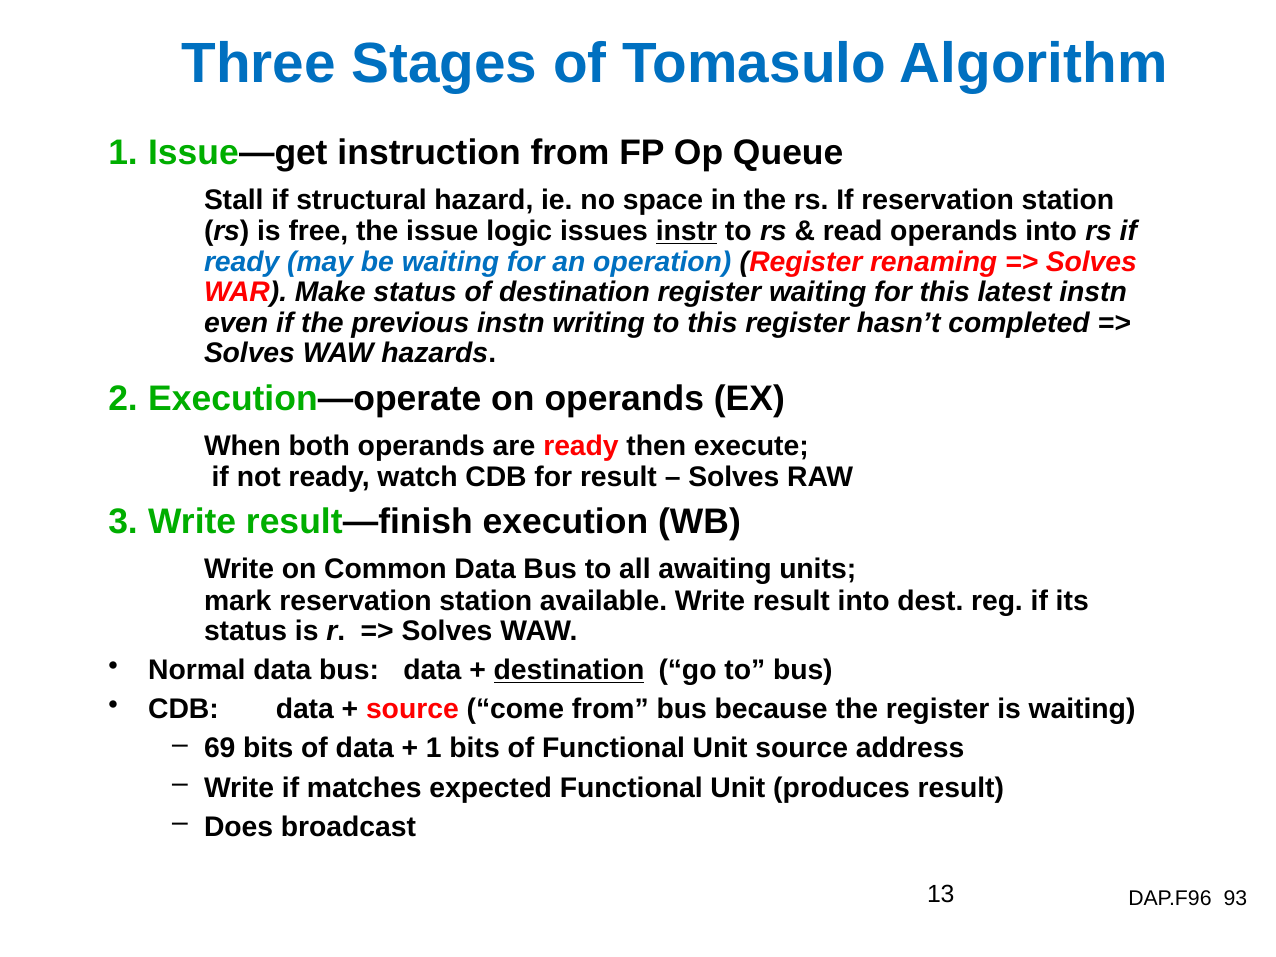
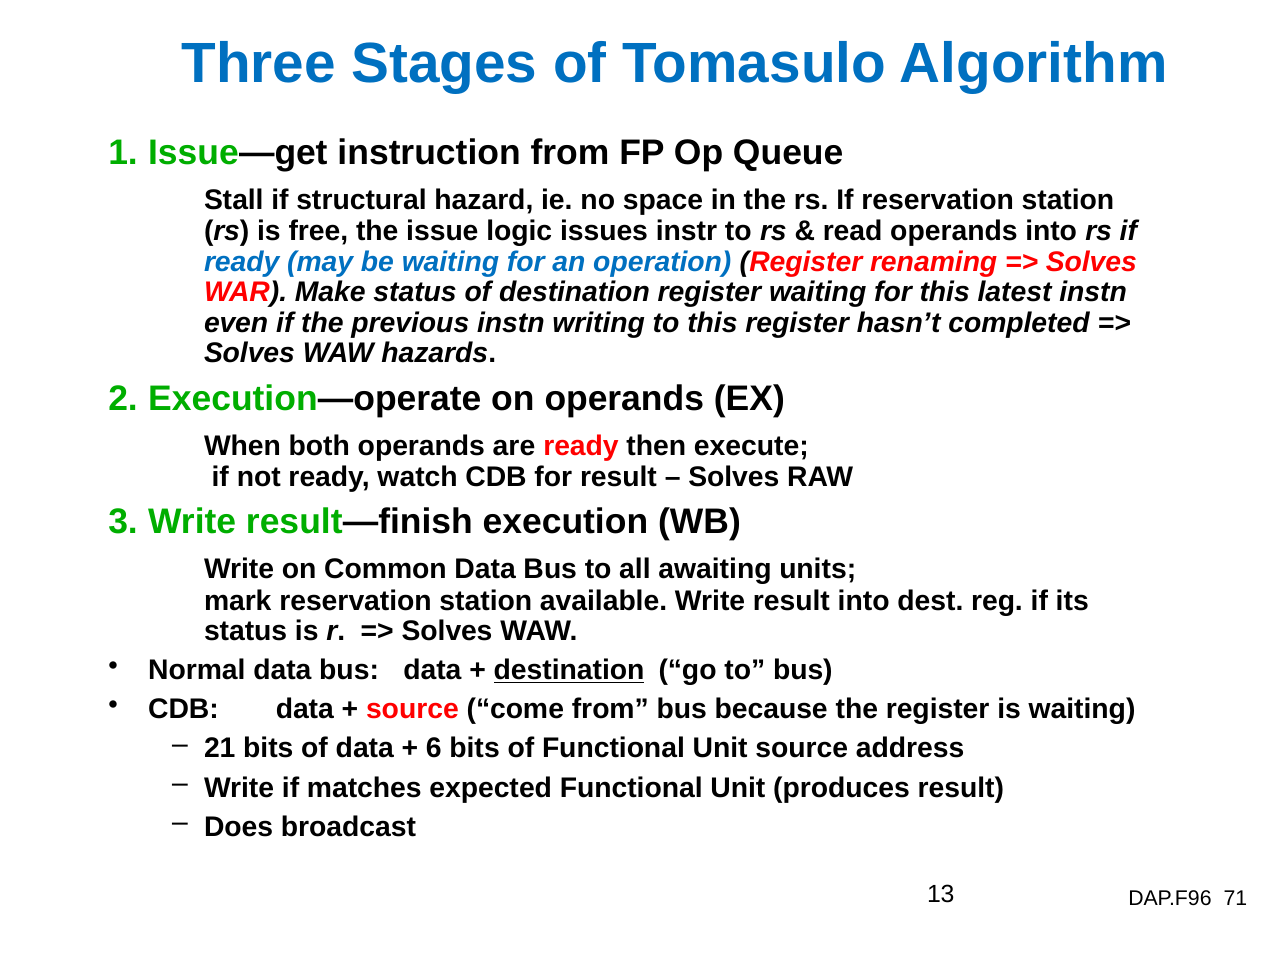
instr underline: present -> none
69: 69 -> 21
1 at (434, 749): 1 -> 6
93: 93 -> 71
